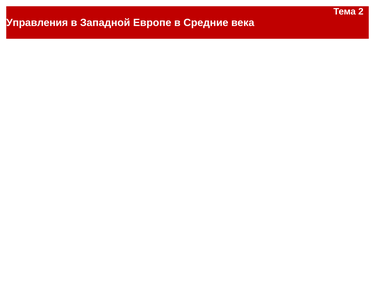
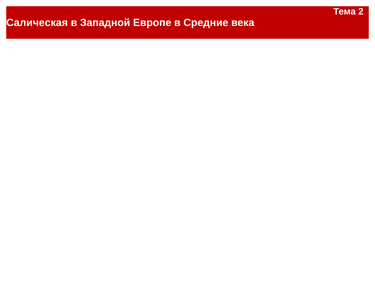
Управления: Управления -> Салическая
